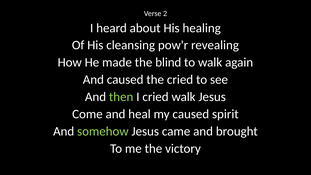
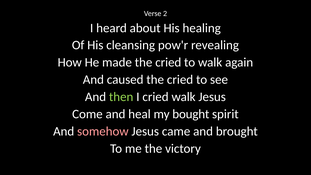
made the blind: blind -> cried
my caused: caused -> bought
somehow colour: light green -> pink
